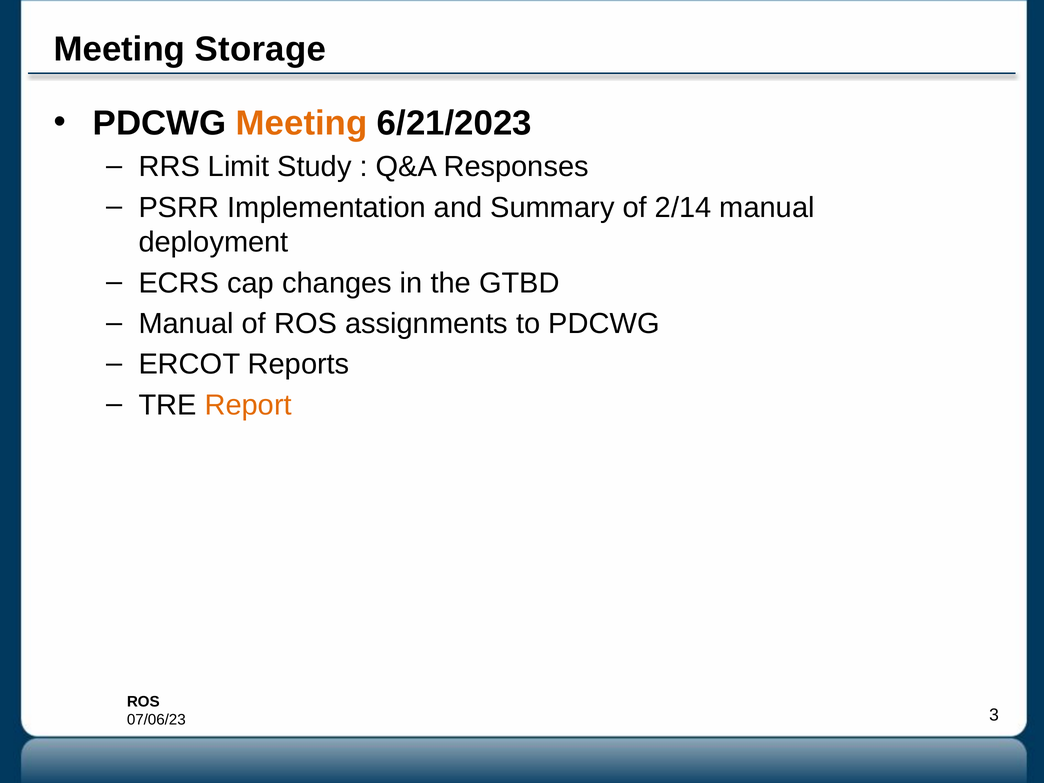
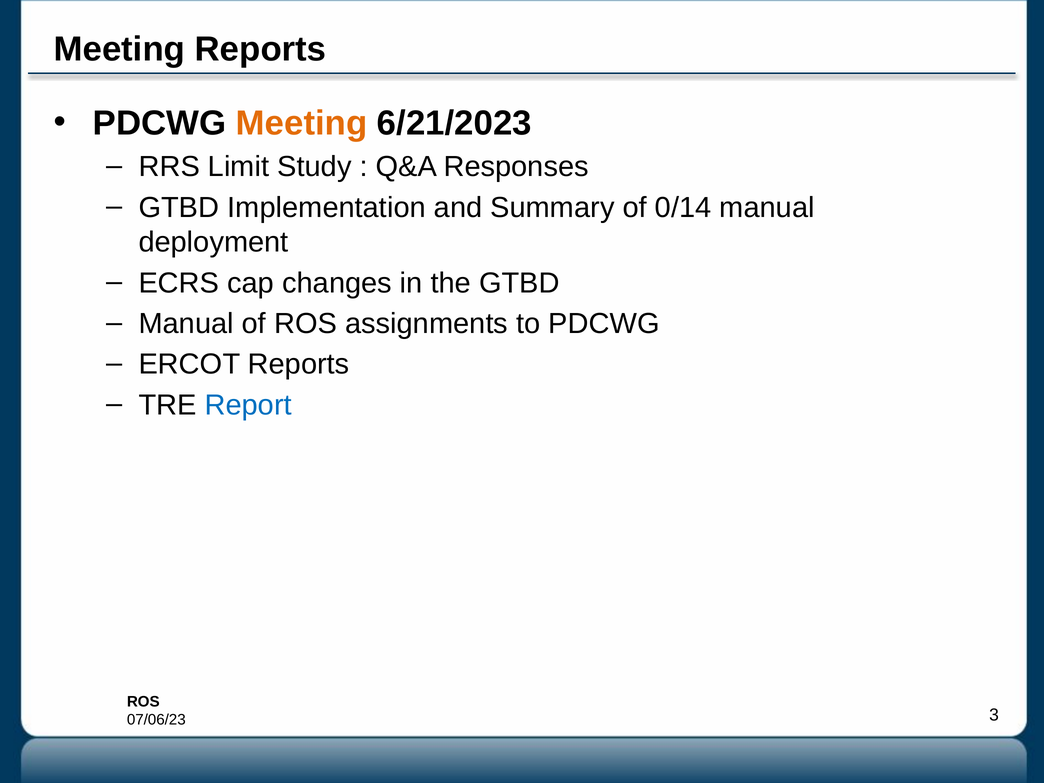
Meeting Storage: Storage -> Reports
PSRR at (179, 208): PSRR -> GTBD
2/14: 2/14 -> 0/14
Report colour: orange -> blue
